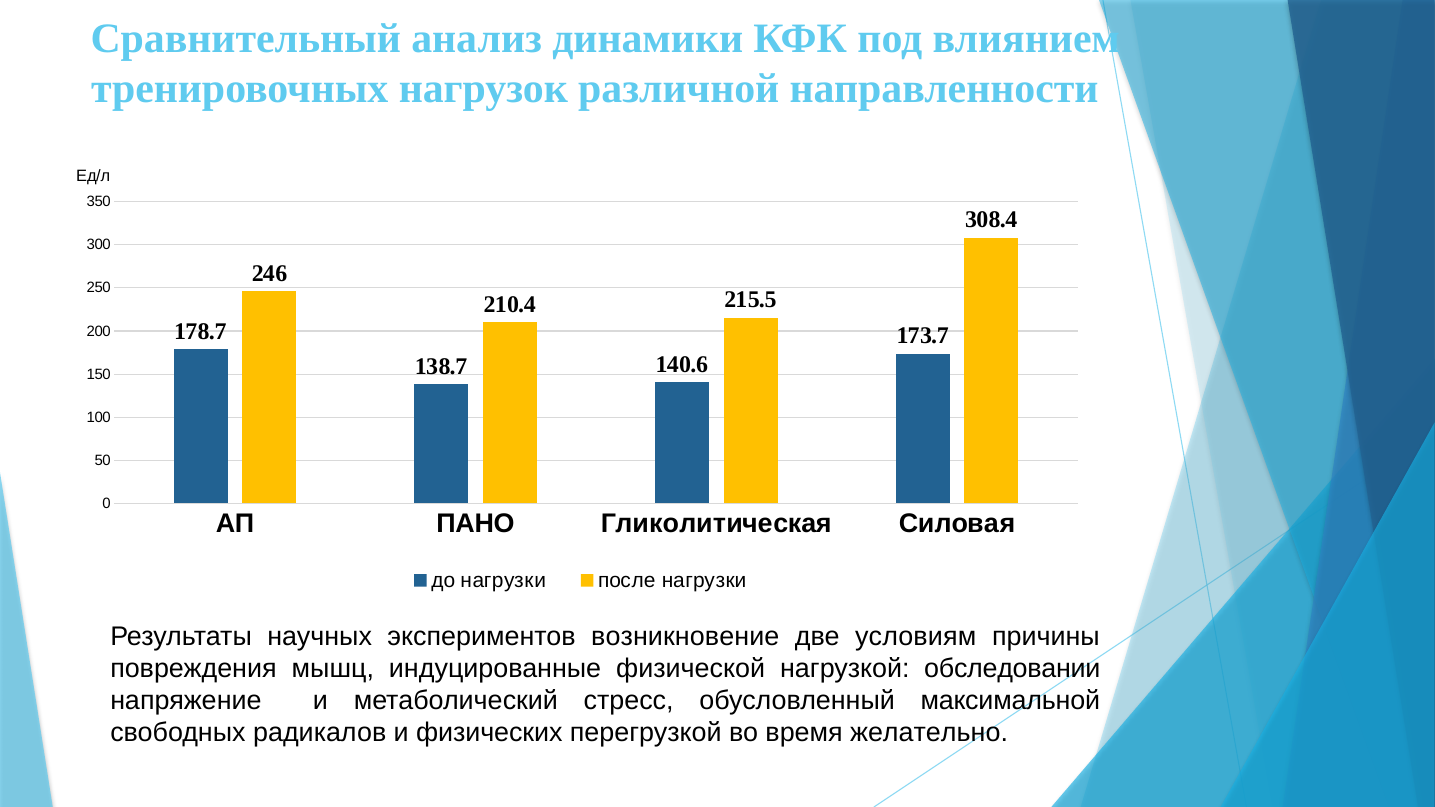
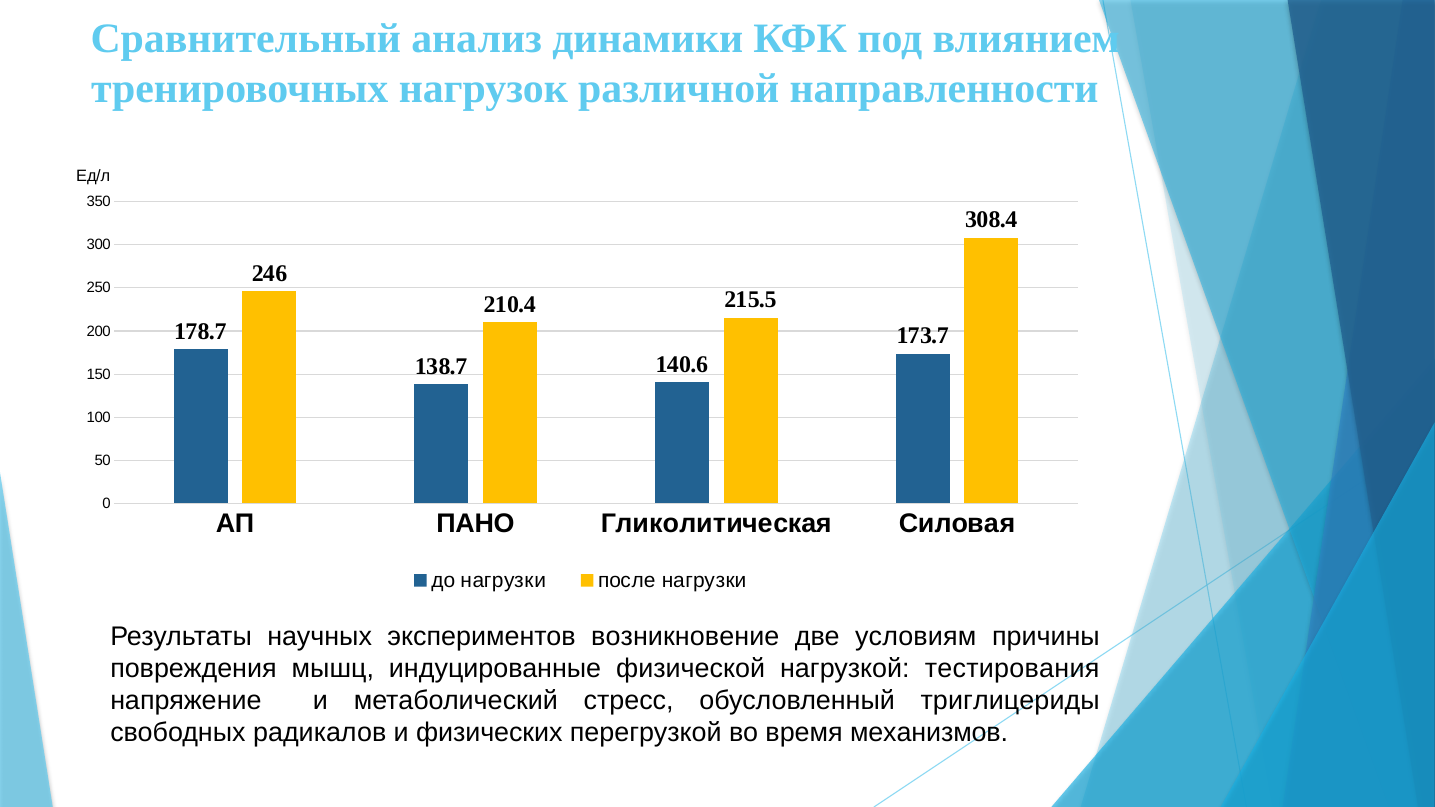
обследовании: обследовании -> тестирования
максимальной: максимальной -> триглицериды
желательно: желательно -> механизмов
